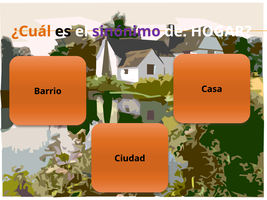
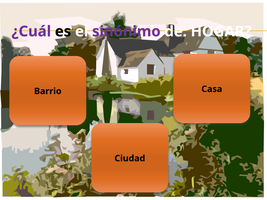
¿Cuál colour: orange -> purple
